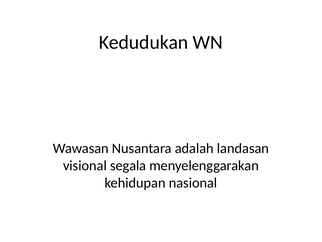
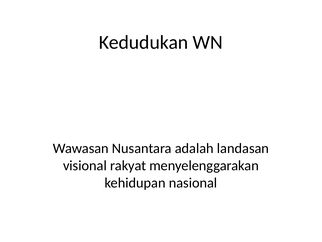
segala: segala -> rakyat
